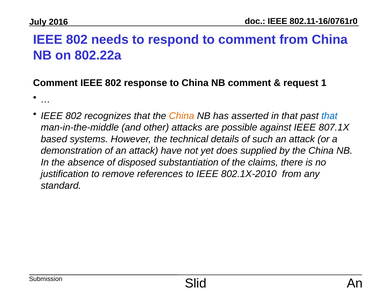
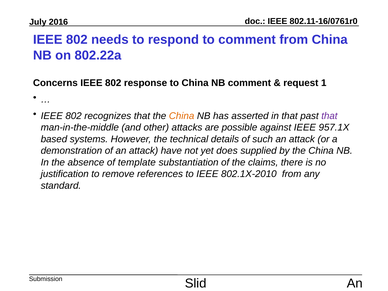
Comment at (55, 83): Comment -> Concerns
that at (329, 116) colour: blue -> purple
807.1X: 807.1X -> 957.1X
disposed: disposed -> template
